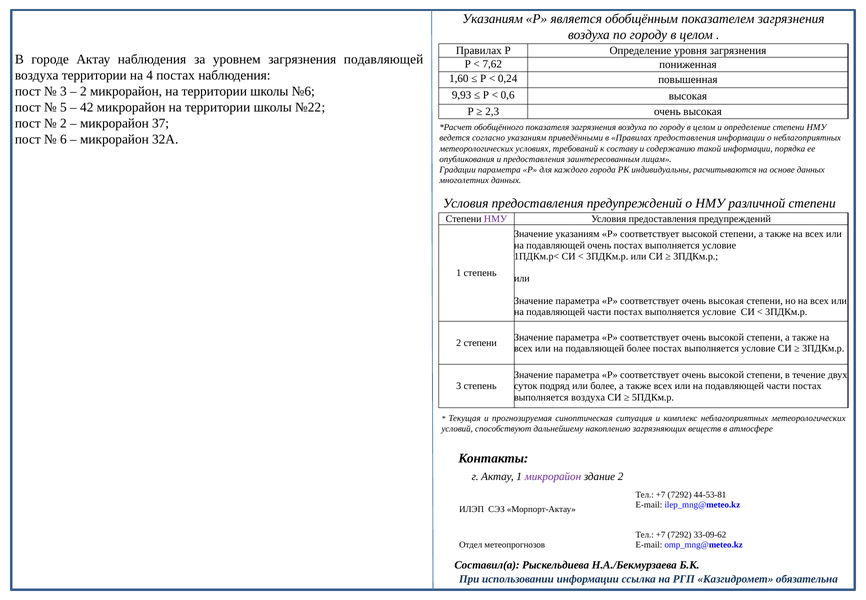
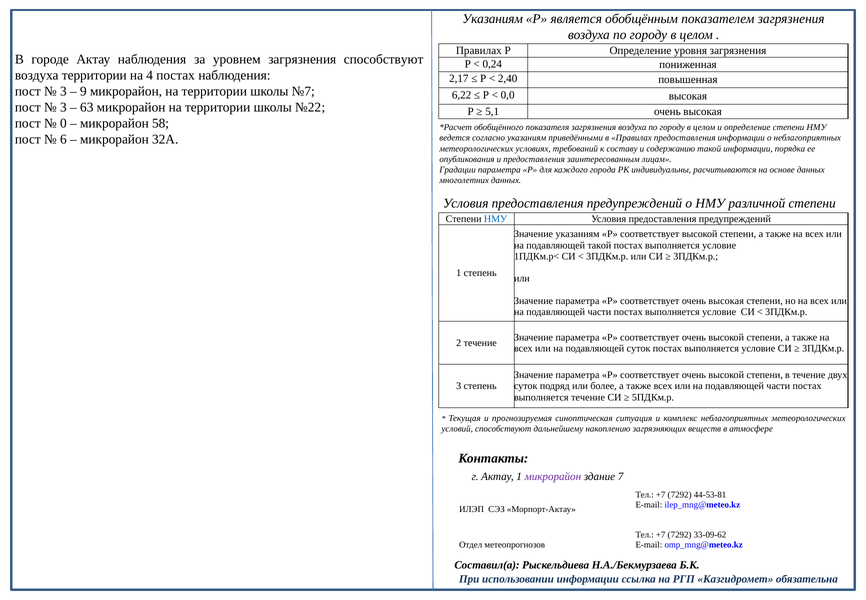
загрязнения подавляющей: подавляющей -> способствуют
7,62: 7,62 -> 0,24
1,60: 1,60 -> 2,17
0,24: 0,24 -> 2,40
2 at (83, 91): 2 -> 9
№6: №6 -> №7
9,93: 9,93 -> 6,22
0,6: 0,6 -> 0,0
5 at (63, 107): 5 -> 3
42: 42 -> 63
2,3: 2,3 -> 5,1
2 at (63, 123): 2 -> 0
37: 37 -> 58
НМУ at (496, 219) colour: purple -> blue
подавляющей очень: очень -> такой
2 степени: степени -> течение
подавляющей более: более -> суток
выполняется воздуха: воздуха -> течение
здание 2: 2 -> 7
